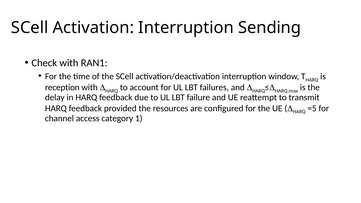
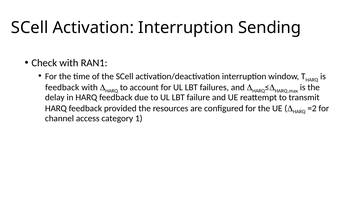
reception at (62, 87): reception -> feedback
=5: =5 -> =2
